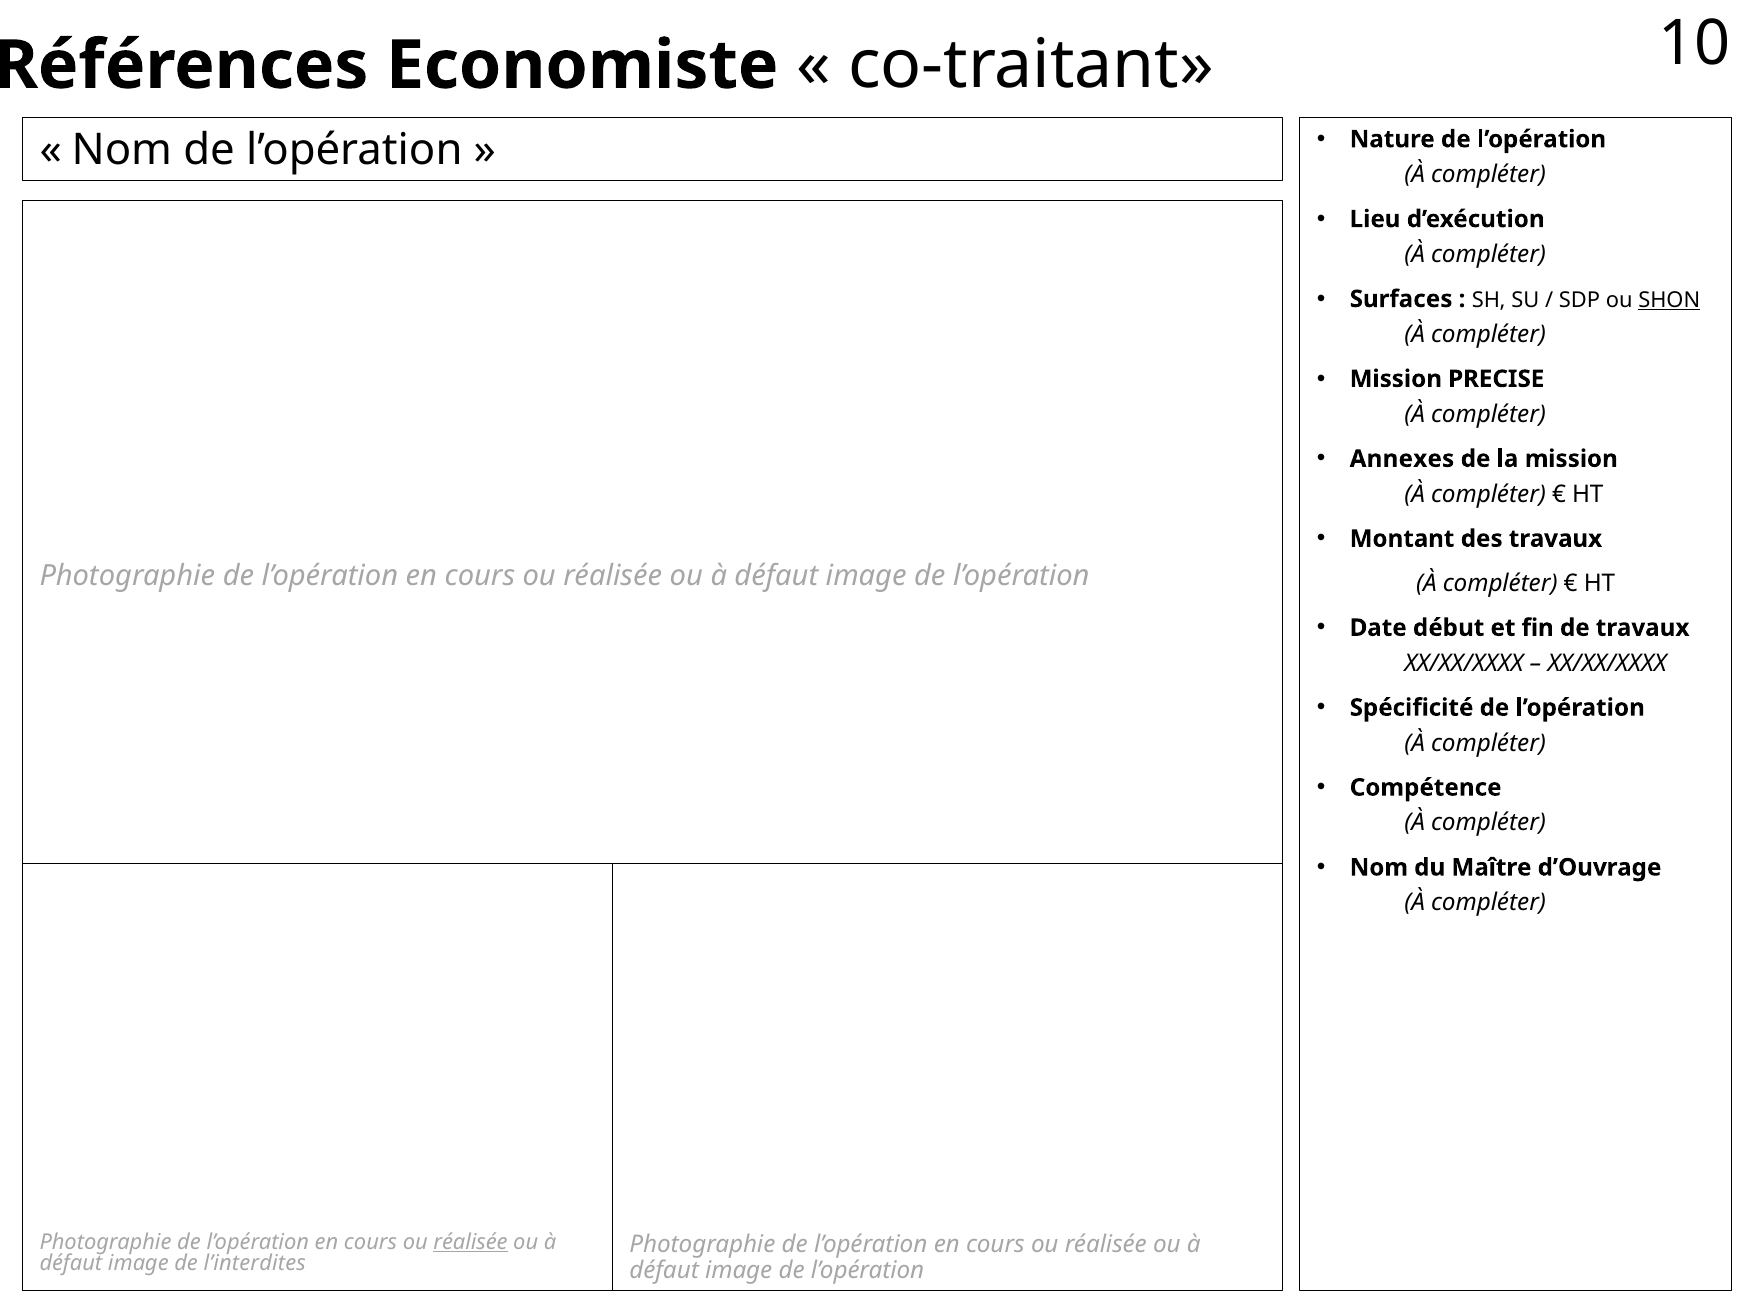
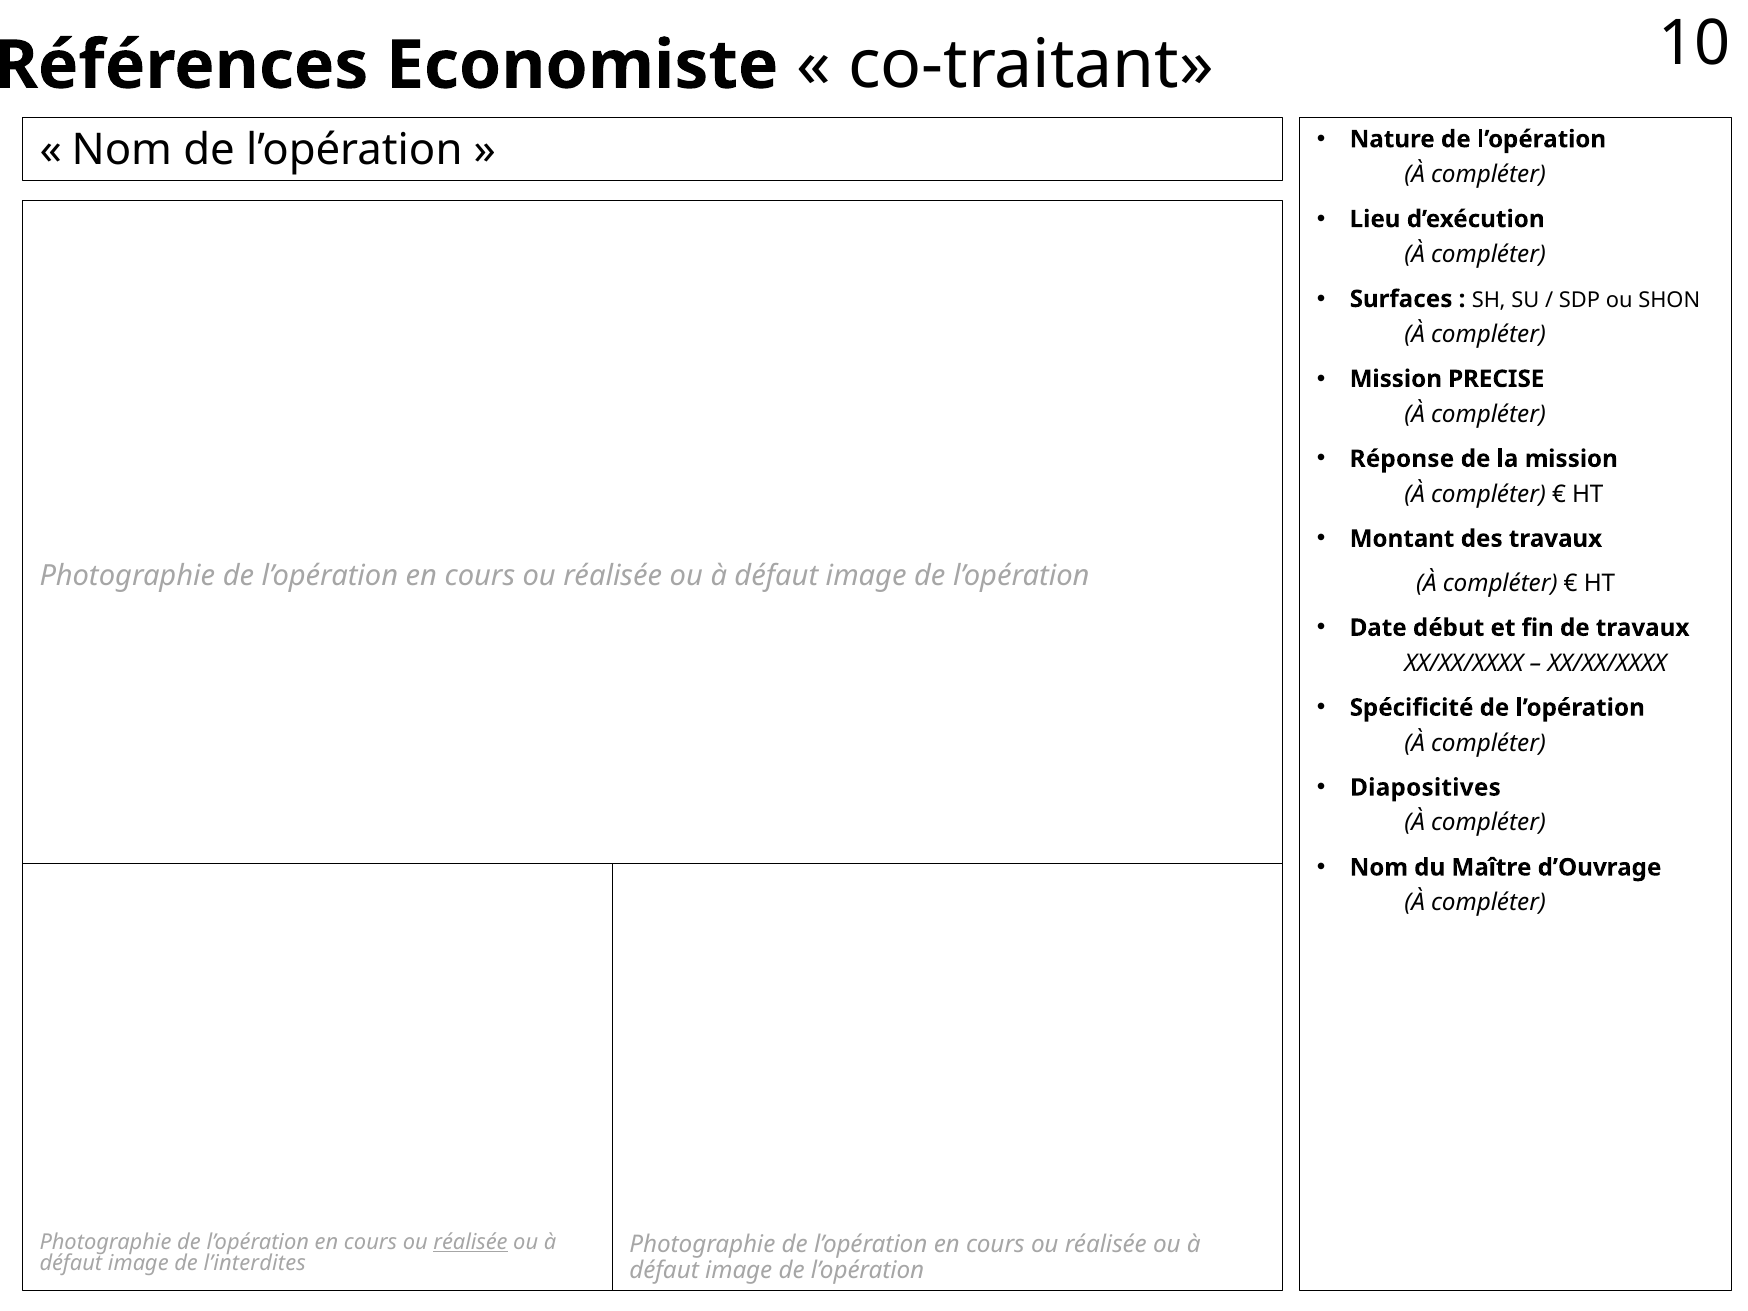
SHON underline: present -> none
Annexes: Annexes -> Réponse
Compétence: Compétence -> Diapositives
